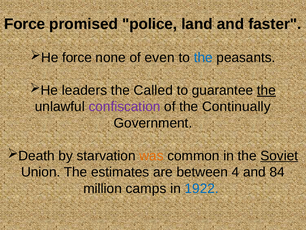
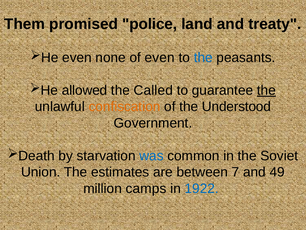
Force at (25, 24): Force -> Them
faster: faster -> treaty
force at (77, 58): force -> even
leaders: leaders -> allowed
confiscation colour: purple -> orange
Continually: Continually -> Understood
was colour: orange -> blue
Soviet underline: present -> none
4: 4 -> 7
84: 84 -> 49
